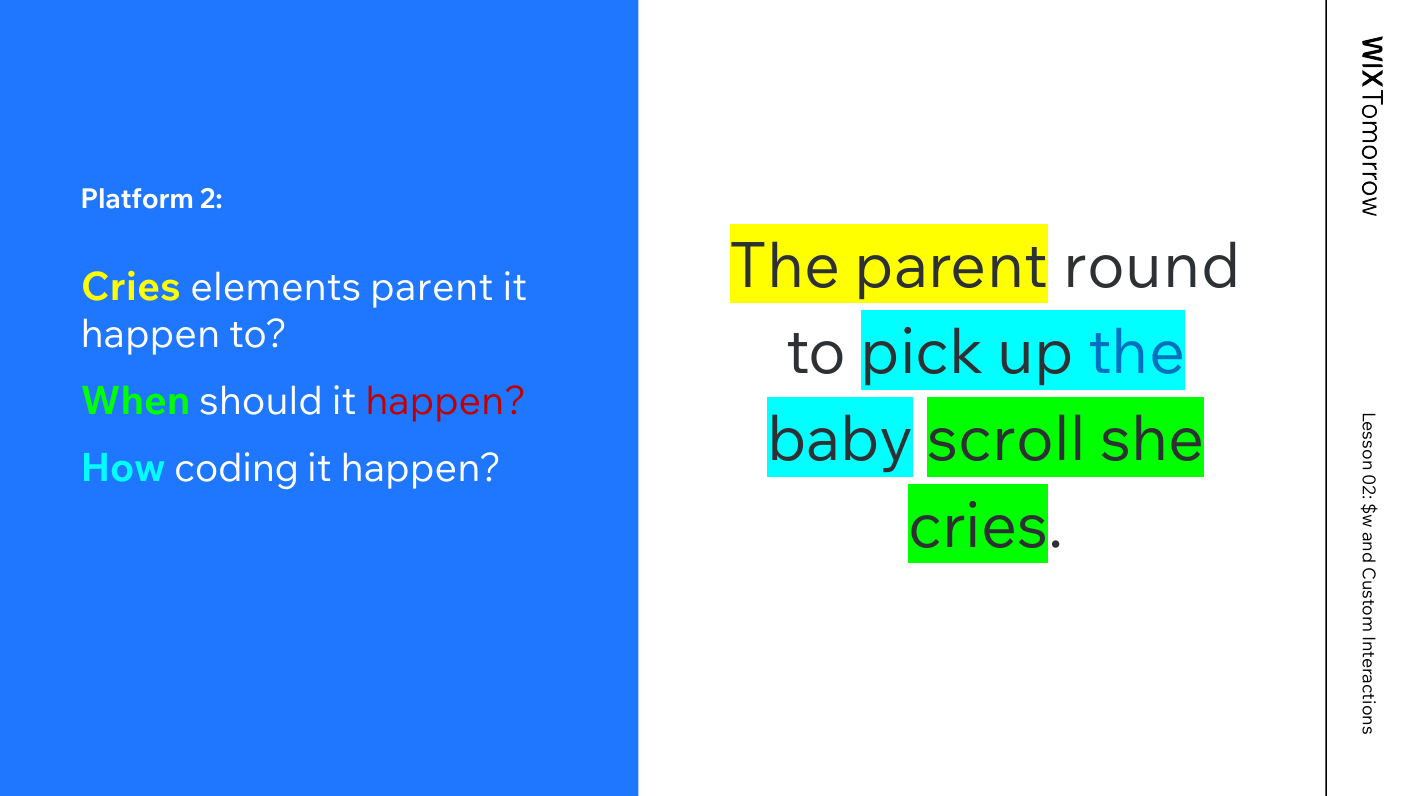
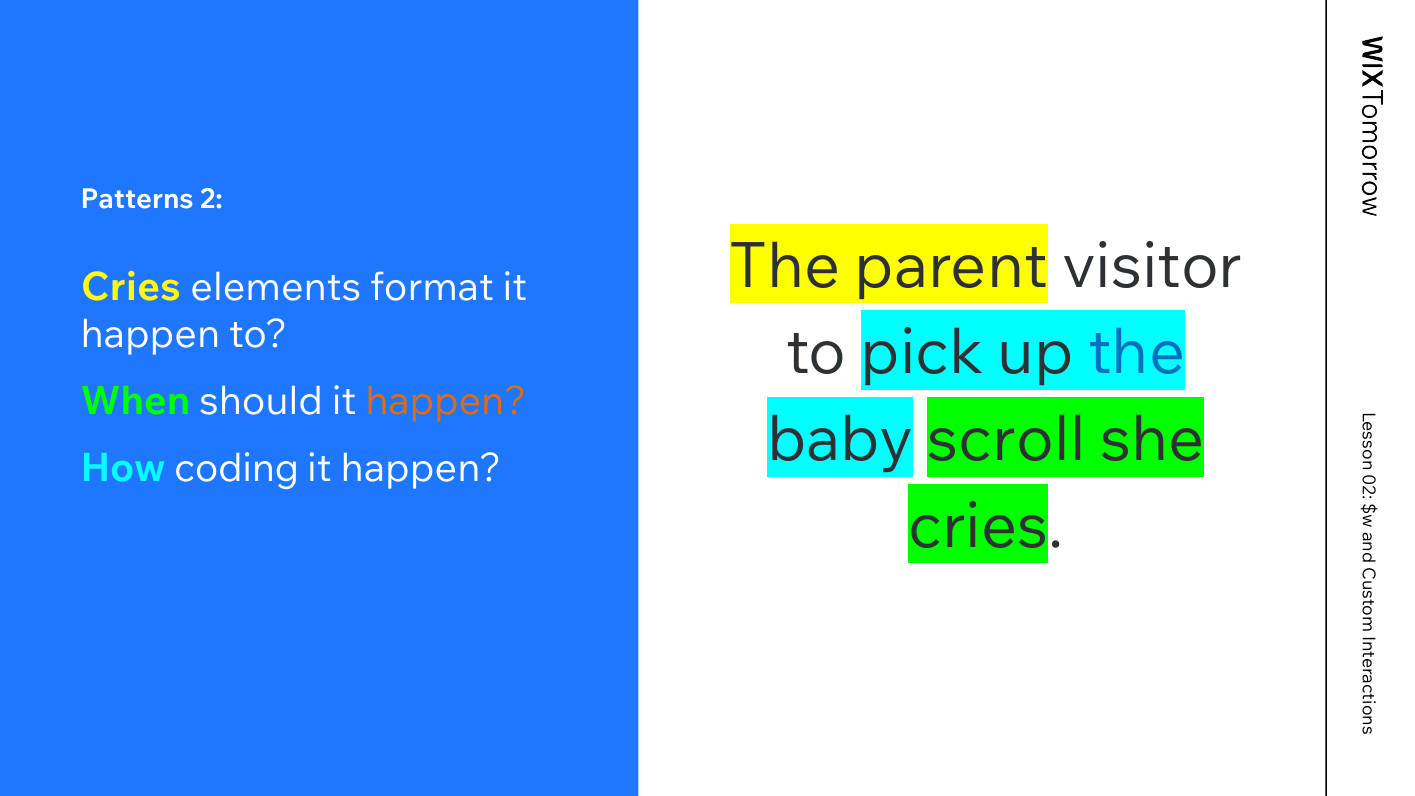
Platform: Platform -> Patterns
round: round -> visitor
elements parent: parent -> format
happen at (446, 401) colour: red -> orange
